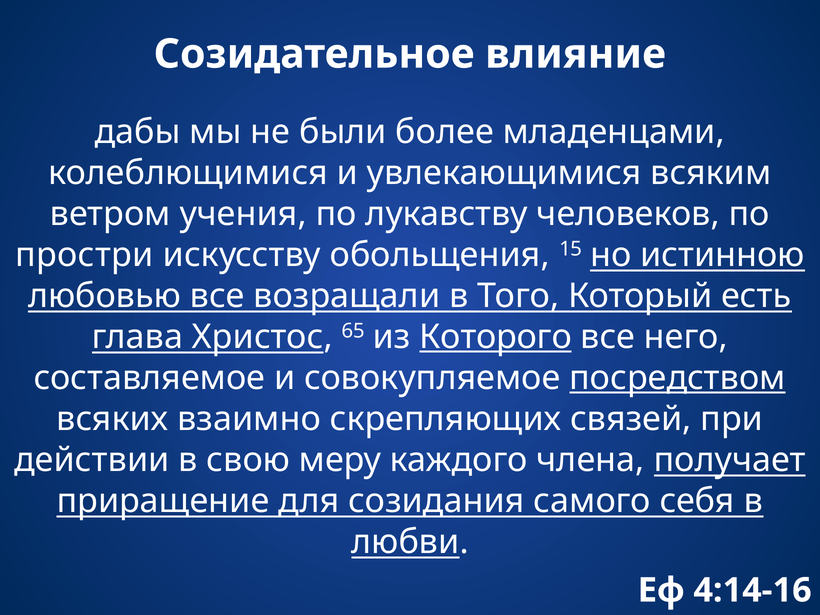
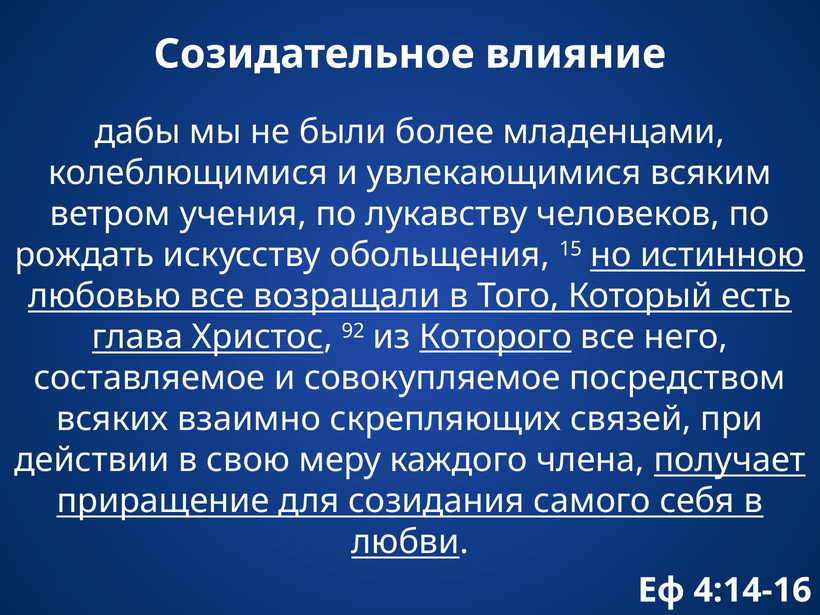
простри: простри -> рождать
65: 65 -> 92
посредством underline: present -> none
